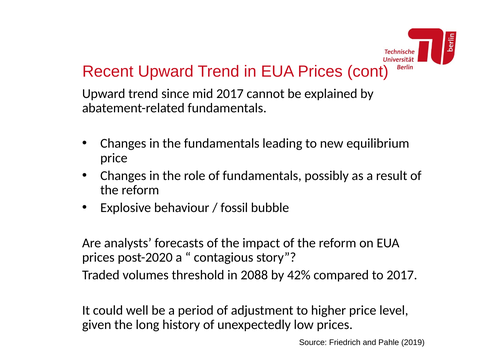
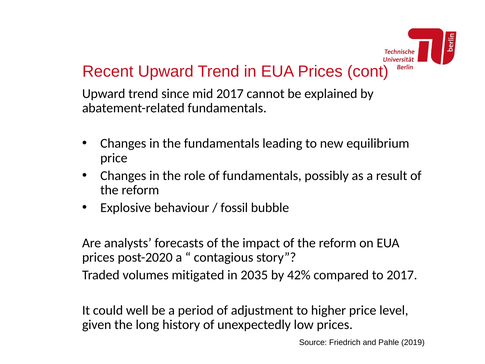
threshold: threshold -> mitigated
2088: 2088 -> 2035
